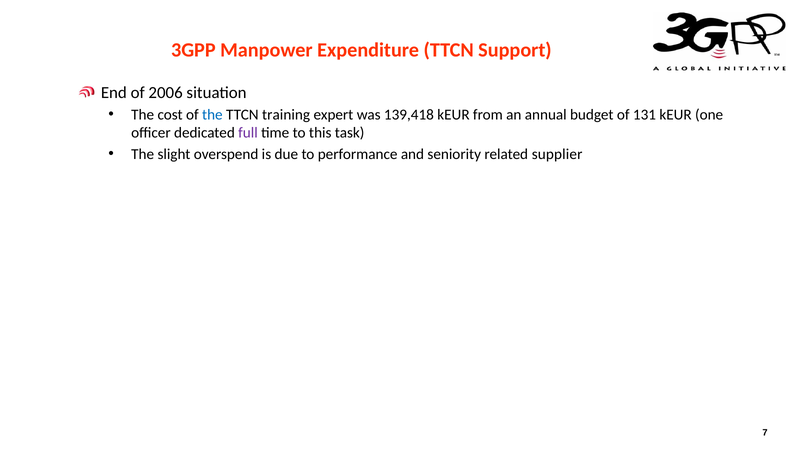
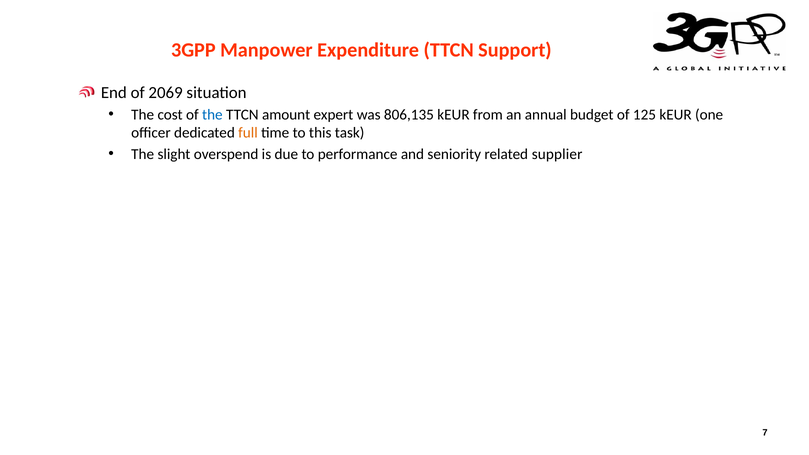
2006: 2006 -> 2069
training: training -> amount
139,418: 139,418 -> 806,135
131: 131 -> 125
full colour: purple -> orange
